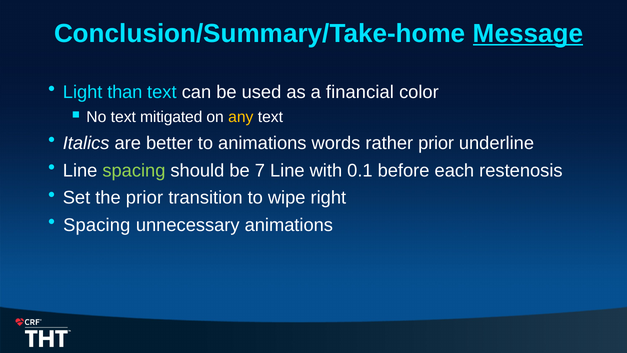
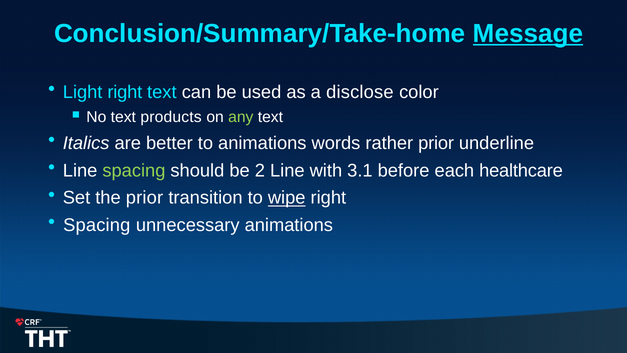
Light than: than -> right
financial: financial -> disclose
mitigated: mitigated -> products
any colour: yellow -> light green
7: 7 -> 2
0.1: 0.1 -> 3.1
restenosis: restenosis -> healthcare
wipe underline: none -> present
